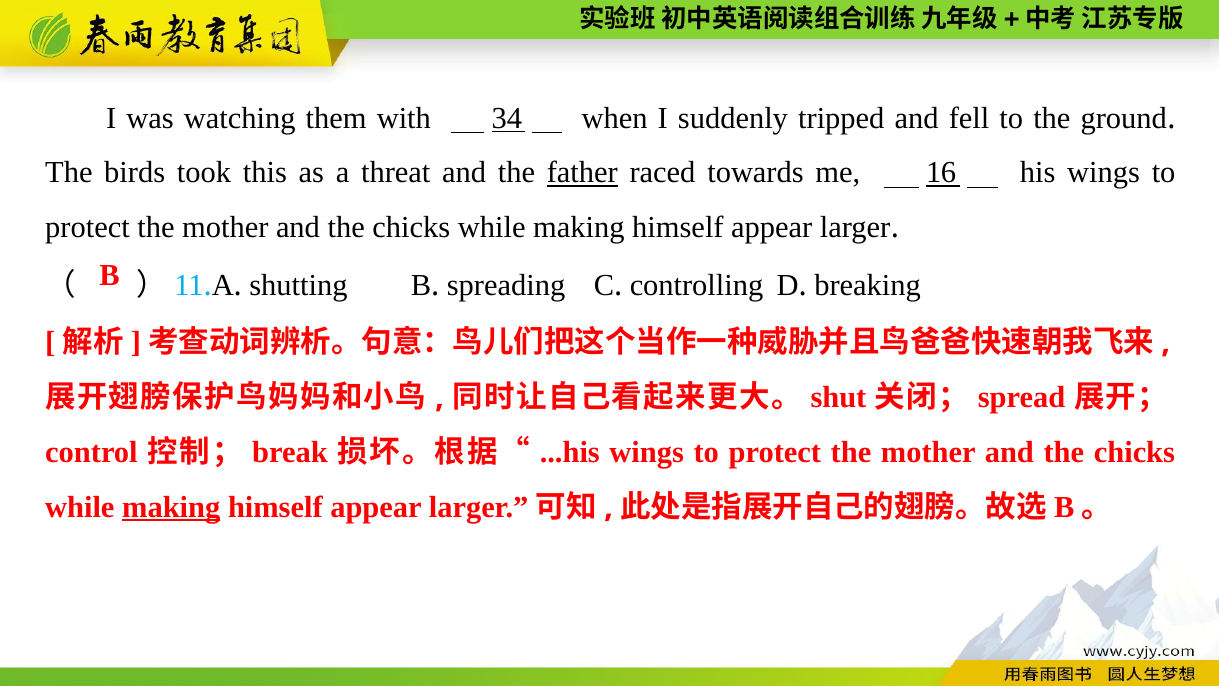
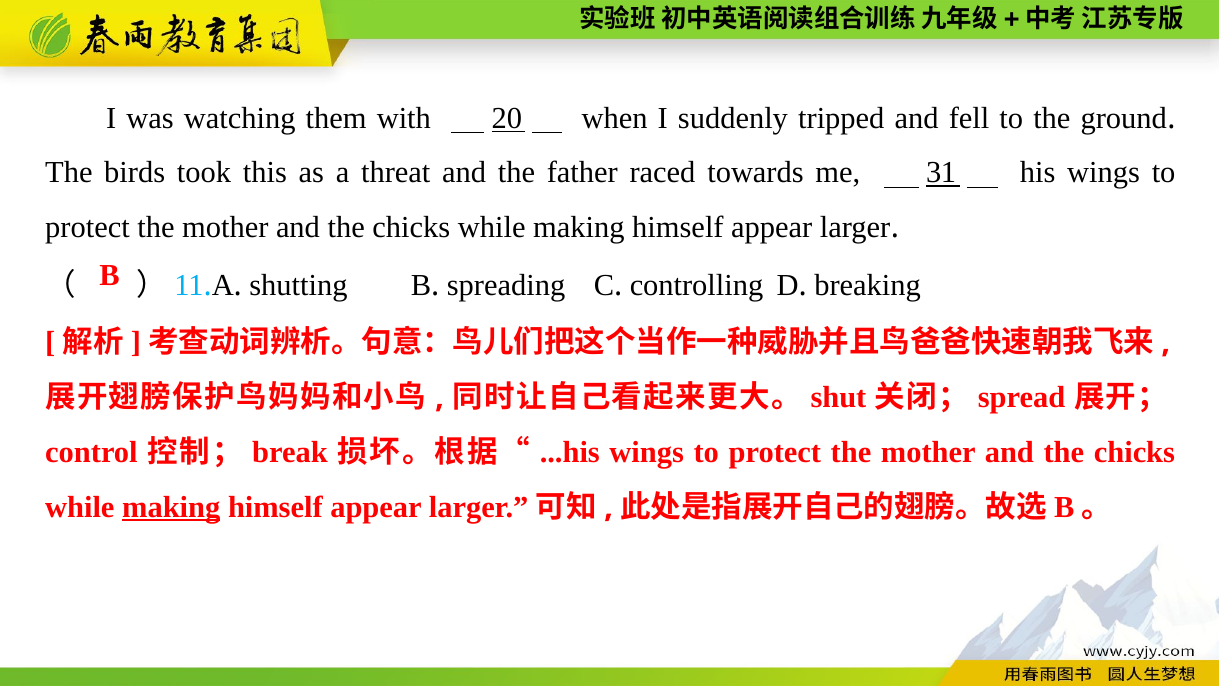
34: 34 -> 20
father underline: present -> none
16: 16 -> 31
